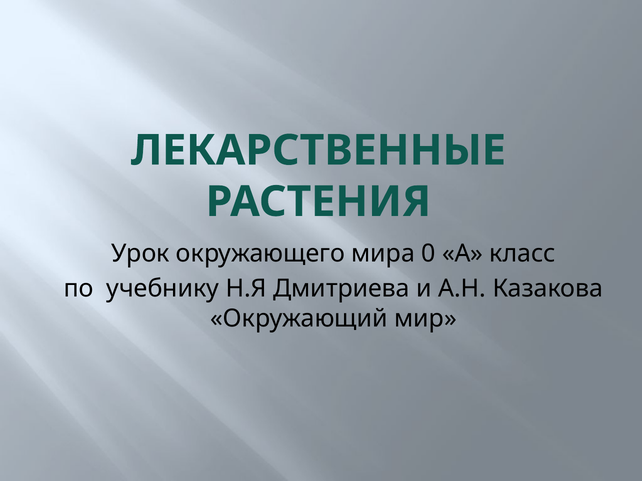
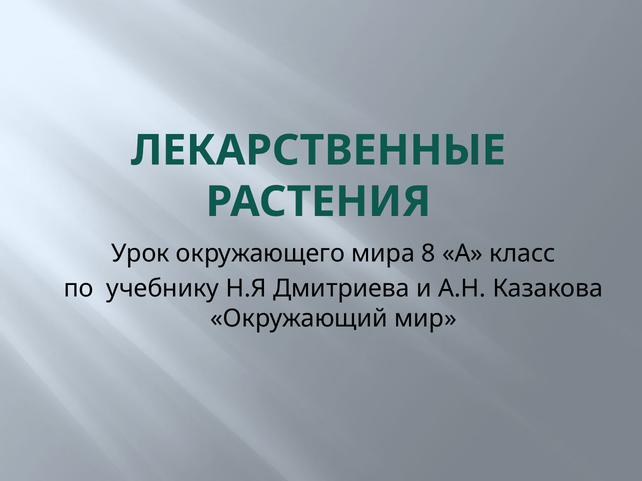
0: 0 -> 8
